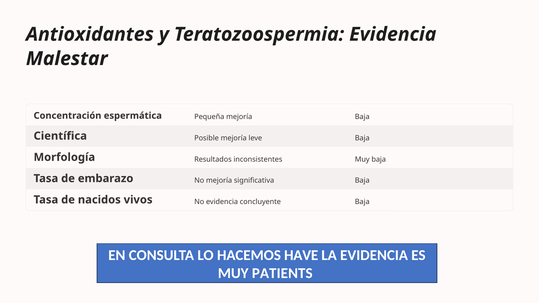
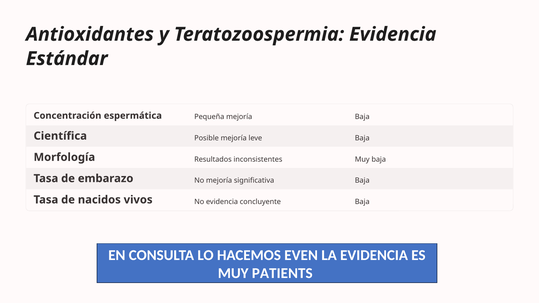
Malestar: Malestar -> Estándar
HAVE: HAVE -> EVEN
